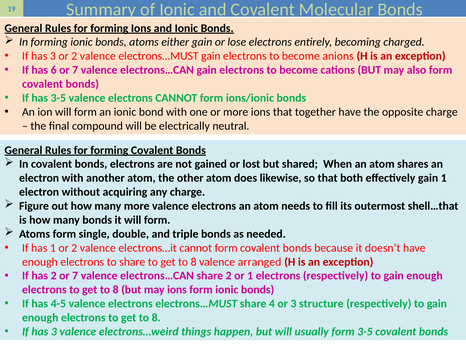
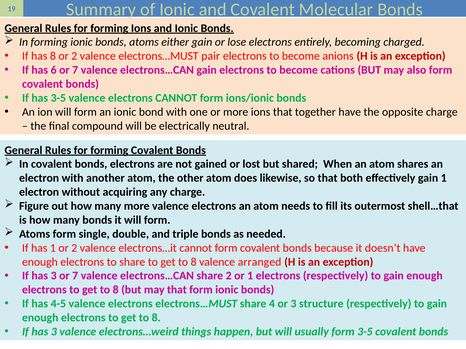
3 at (53, 56): 3 -> 8
electrons…MUST gain: gain -> pair
2 at (54, 276): 2 -> 3
may ions: ions -> that
